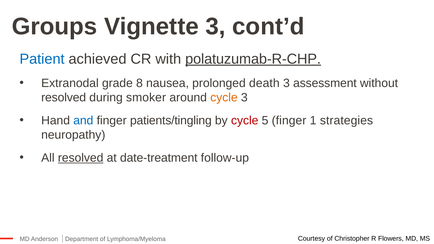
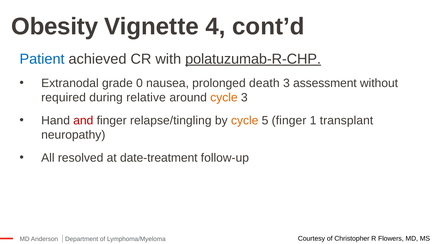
Groups: Groups -> Obesity
Vignette 3: 3 -> 4
8: 8 -> 0
resolved at (64, 98): resolved -> required
smoker: smoker -> relative
and colour: blue -> red
patients/tingling: patients/tingling -> relapse/tingling
cycle at (245, 121) colour: red -> orange
strategies: strategies -> transplant
resolved at (81, 158) underline: present -> none
